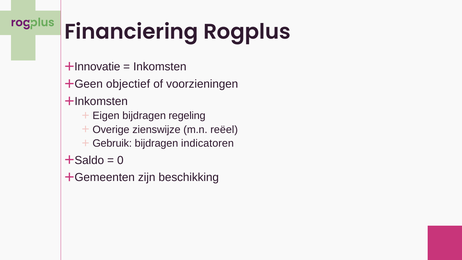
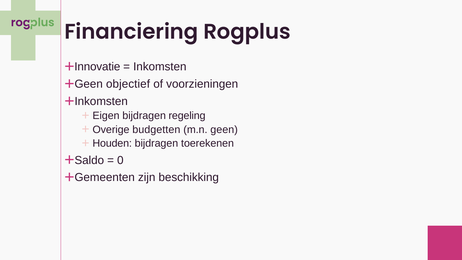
zienswijze: zienswijze -> budgetten
m.n reëel: reëel -> geen
Gebruik: Gebruik -> Houden
indicatoren: indicatoren -> toerekenen
